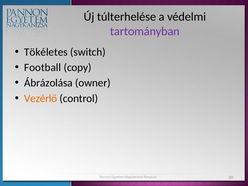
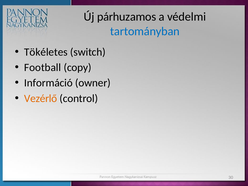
túlterhelése: túlterhelése -> párhuzamos
tartományban colour: purple -> blue
Ábrázolása: Ábrázolása -> Információ
